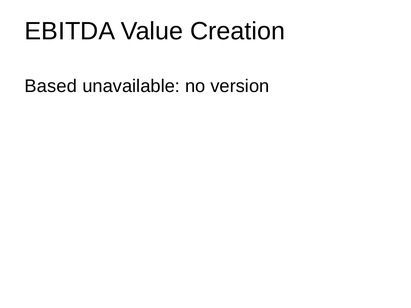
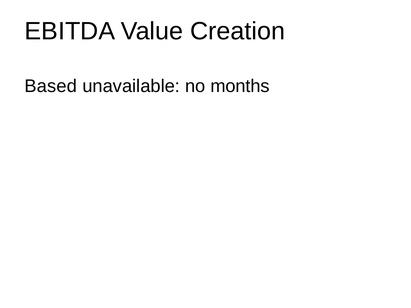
version: version -> months
